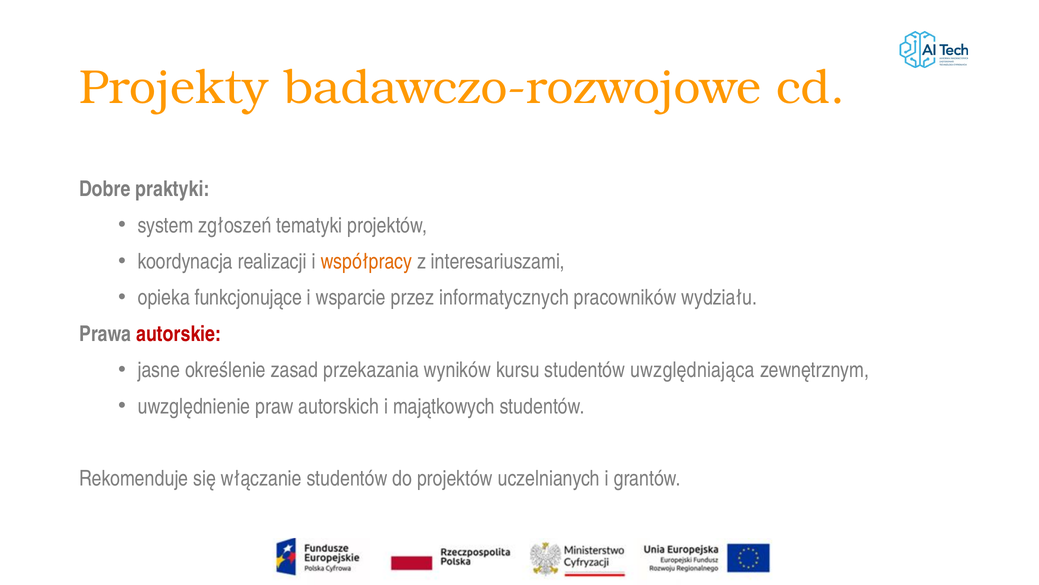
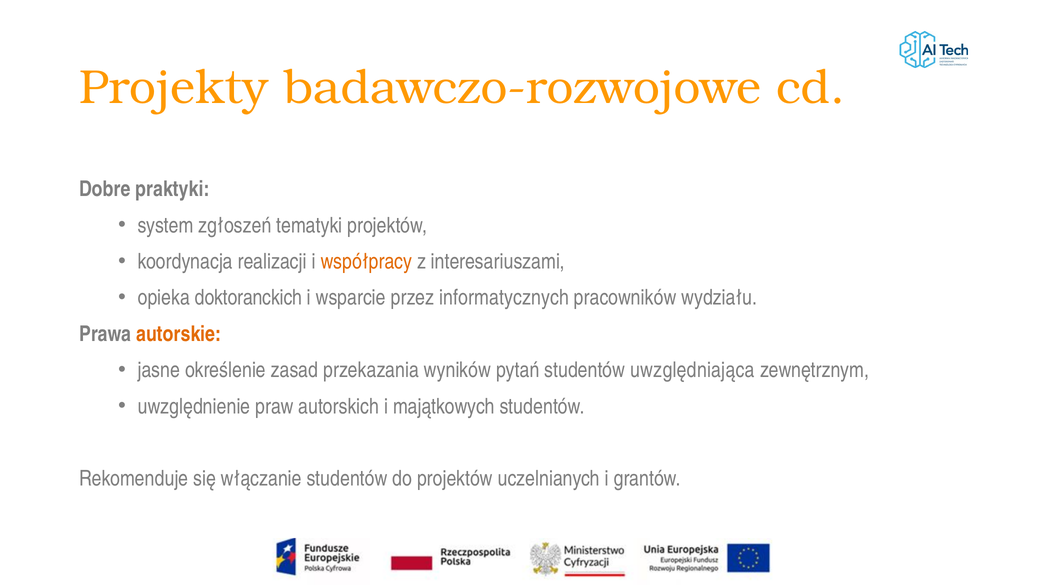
funkcjonujące: funkcjonujące -> doktoranckich
autorskie colour: red -> orange
kursu: kursu -> pytań
